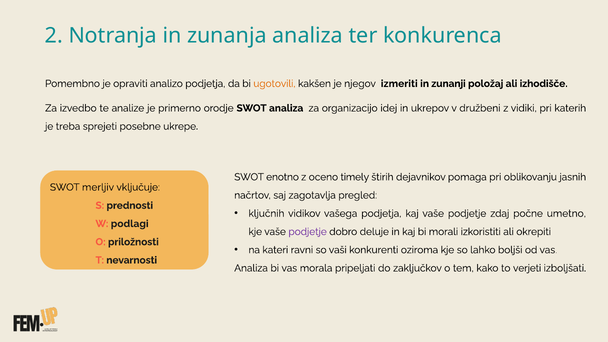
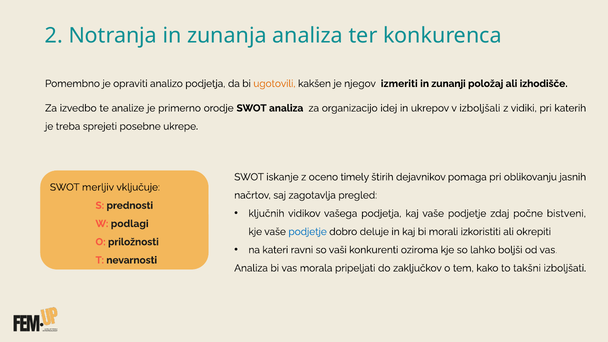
družbeni: družbeni -> izboljšali
enotno: enotno -> iskanje
umetno: umetno -> bistveni
podjetje at (308, 232) colour: purple -> blue
verjeti: verjeti -> takšni
